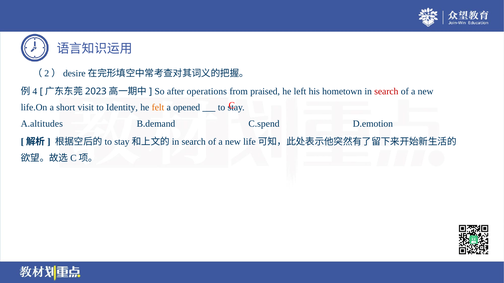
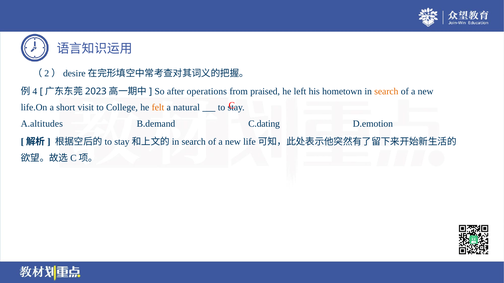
search at (386, 91) colour: red -> orange
Identity: Identity -> College
opened: opened -> natural
C.spend: C.spend -> C.dating
